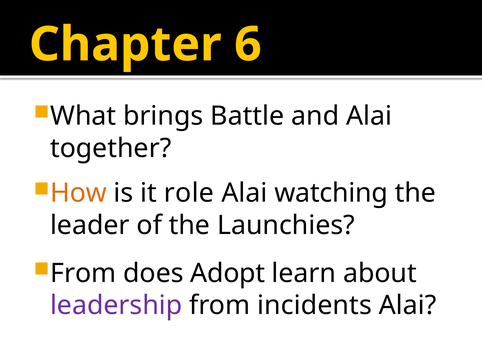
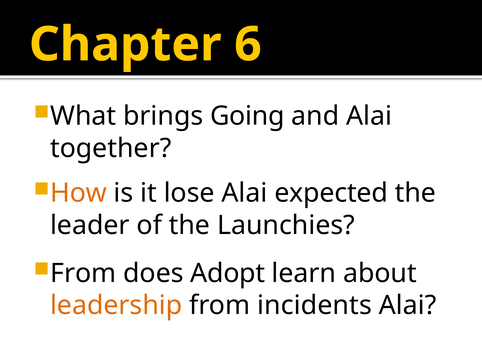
Battle: Battle -> Going
role: role -> lose
watching: watching -> expected
leadership colour: purple -> orange
